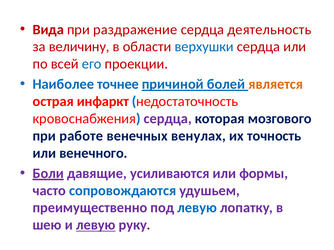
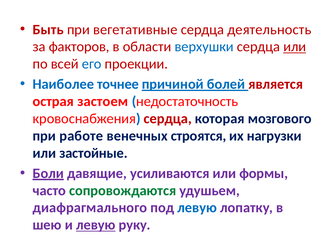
Вида: Вида -> Быть
раздражение: раздражение -> вегетативные
величину: величину -> факторов
или at (295, 47) underline: none -> present
является colour: orange -> red
инфаркт: инфаркт -> застоем
сердца at (168, 119) colour: purple -> red
венулах: венулах -> строятся
точность: точность -> нагрузки
венечного: венечного -> застойные
сопровождаются colour: blue -> green
преимущественно: преимущественно -> диафрагмального
